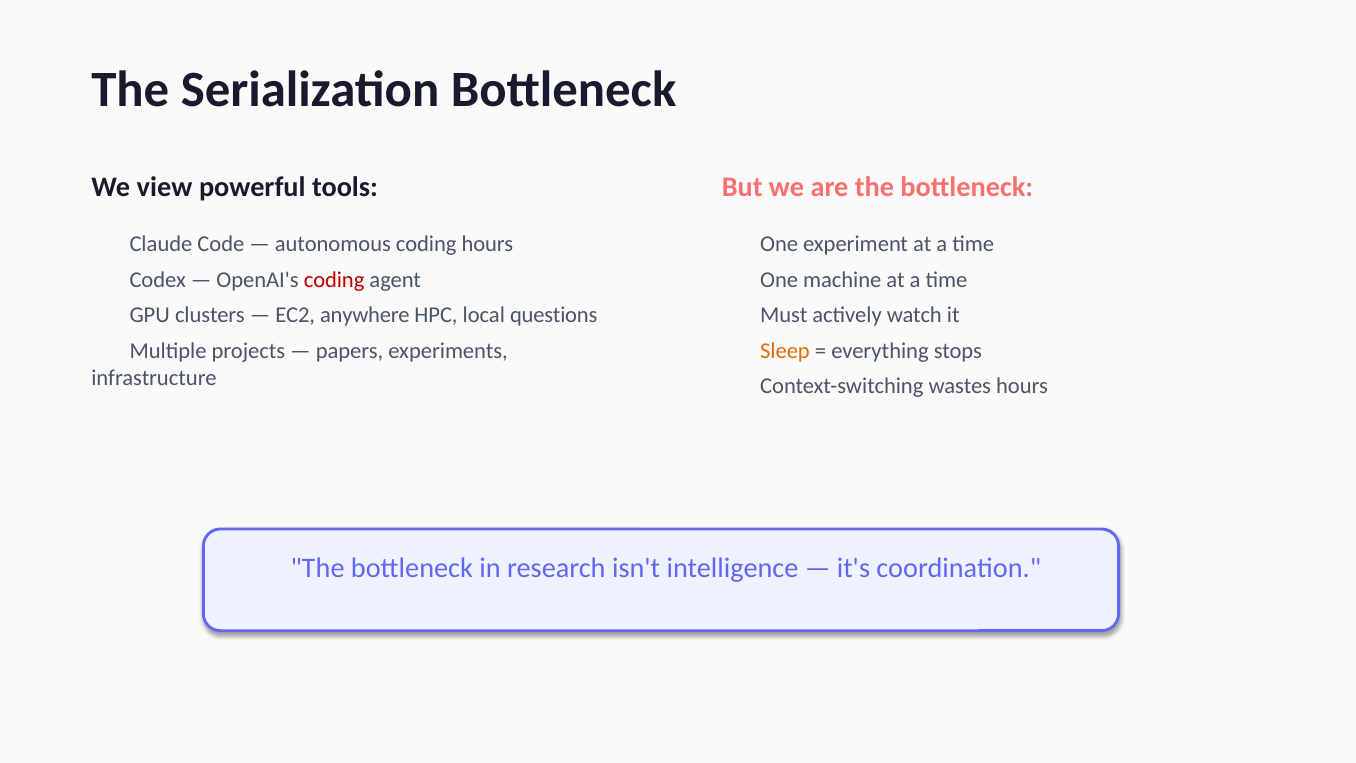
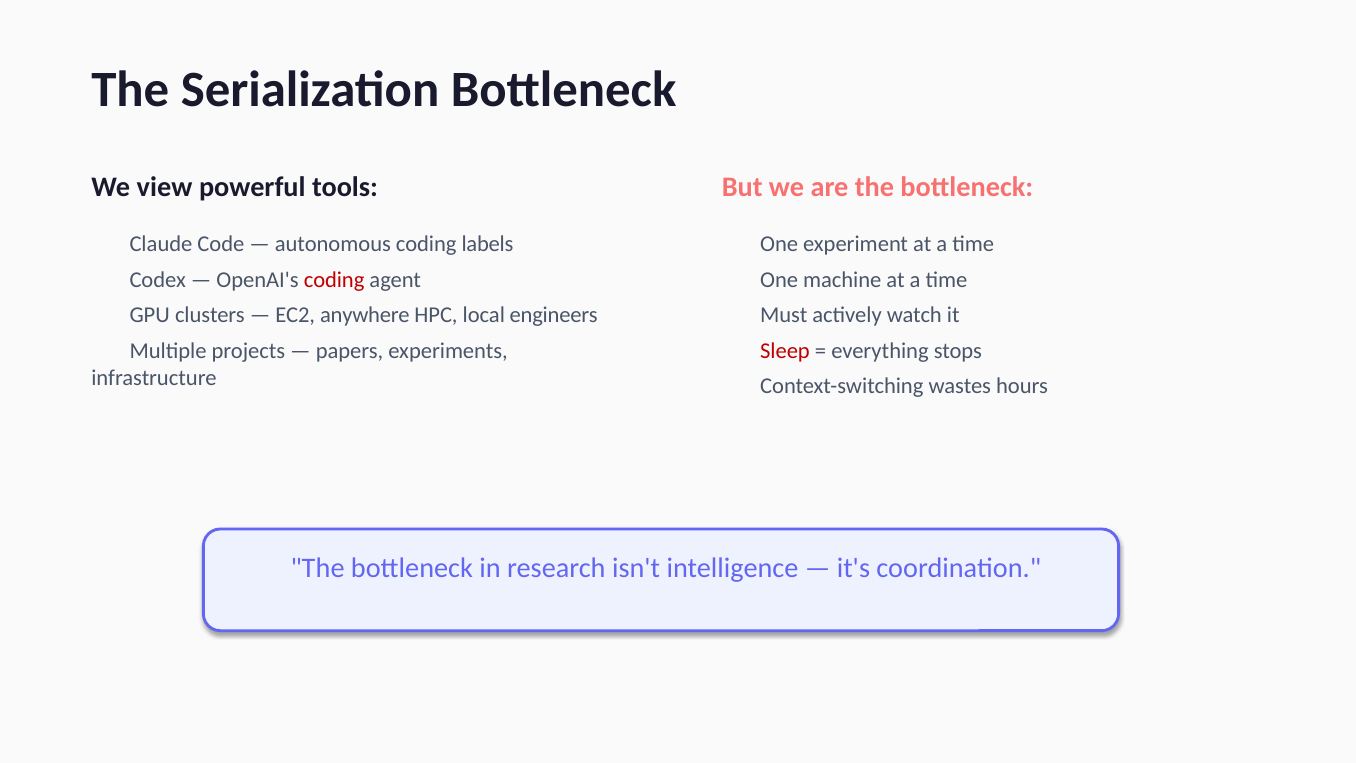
coding hours: hours -> labels
questions: questions -> engineers
Sleep colour: orange -> red
